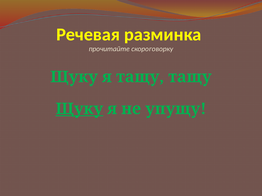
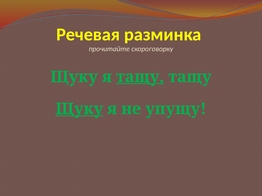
тащу at (140, 77) underline: none -> present
